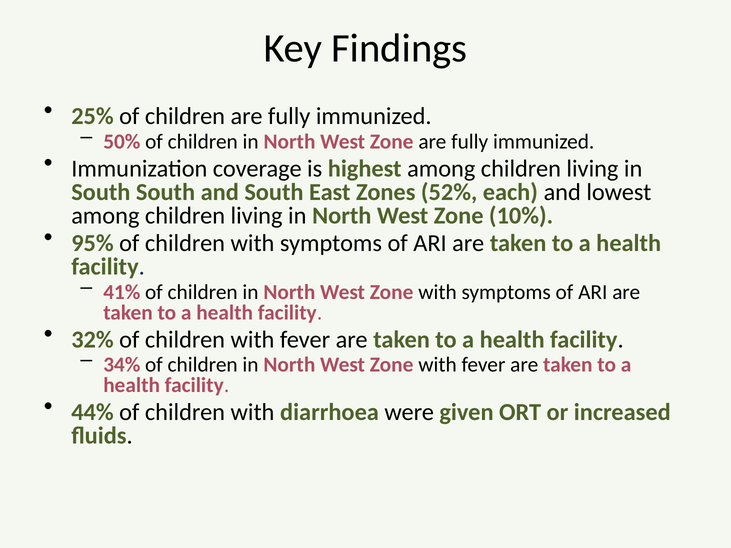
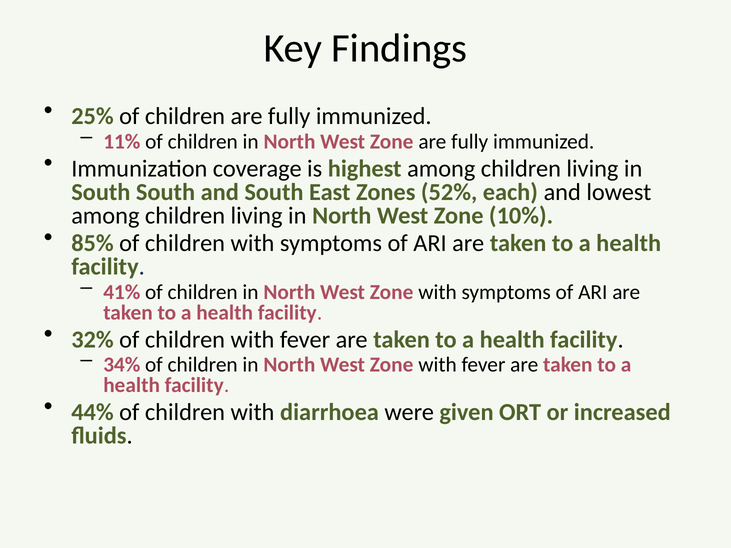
50%: 50% -> 11%
95%: 95% -> 85%
